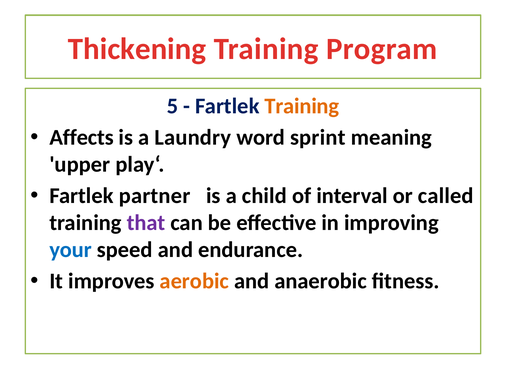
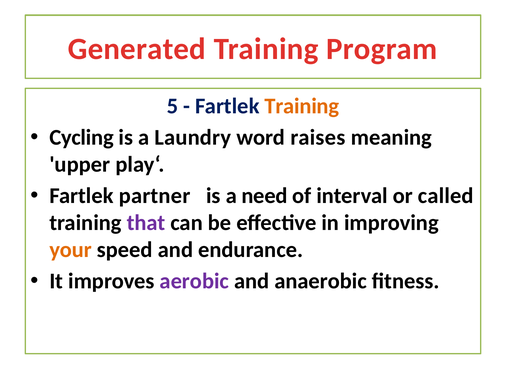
Thickening: Thickening -> Generated
Affects: Affects -> Cycling
sprint: sprint -> raises
child: child -> need
your colour: blue -> orange
aerobic colour: orange -> purple
